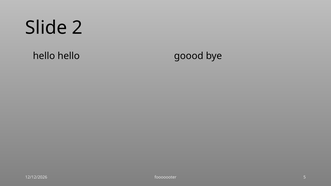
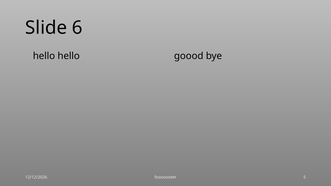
2: 2 -> 6
